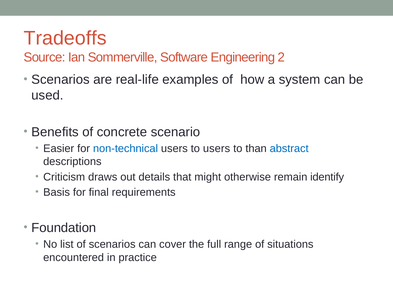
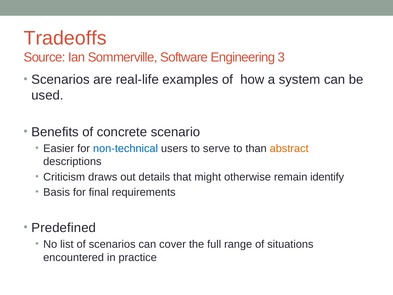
2: 2 -> 3
to users: users -> serve
abstract colour: blue -> orange
Foundation: Foundation -> Predefined
